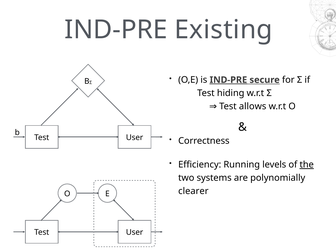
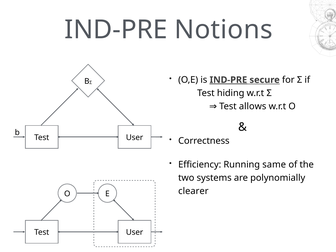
Existing: Existing -> Notions
levels: levels -> same
the underline: present -> none
